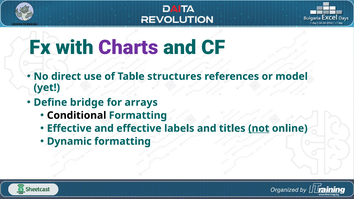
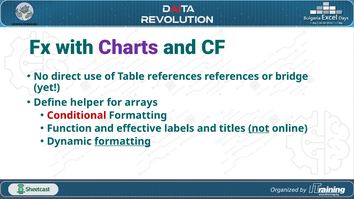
Table structures: structures -> references
model: model -> bridge
bridge: bridge -> helper
Conditional colour: black -> red
Effective at (69, 128): Effective -> Function
formatting at (123, 141) underline: none -> present
